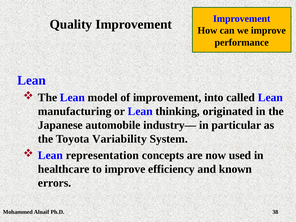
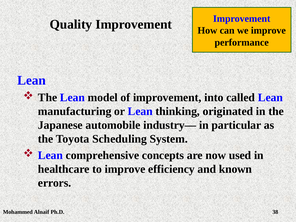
Variability: Variability -> Scheduling
representation: representation -> comprehensive
